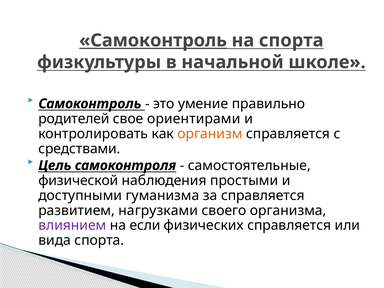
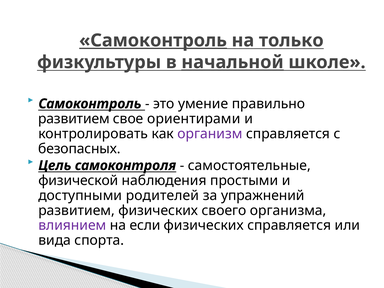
на спорта: спорта -> только
начальной underline: none -> present
родителей at (74, 119): родителей -> развитием
организм colour: orange -> purple
средствами: средствами -> безопасных
гуманизма: гуманизма -> родителей
за справляется: справляется -> упражнений
развитием нагрузками: нагрузками -> физических
